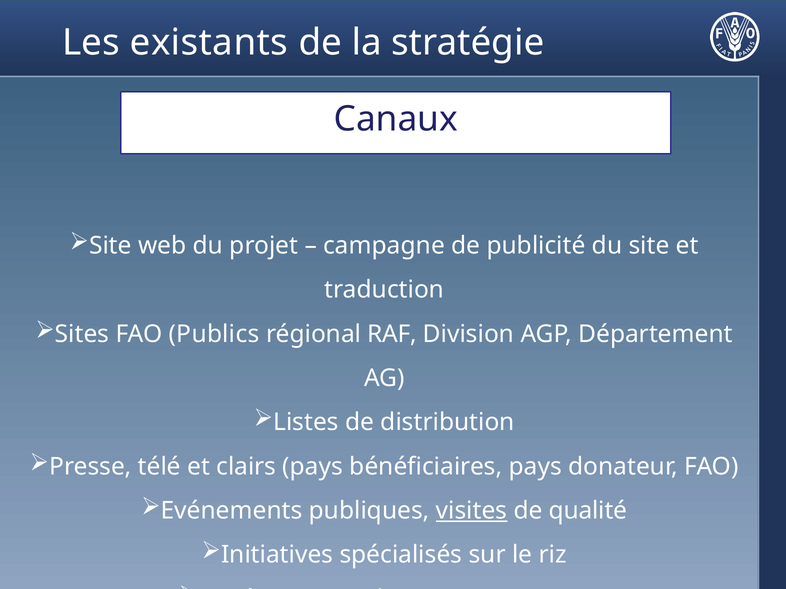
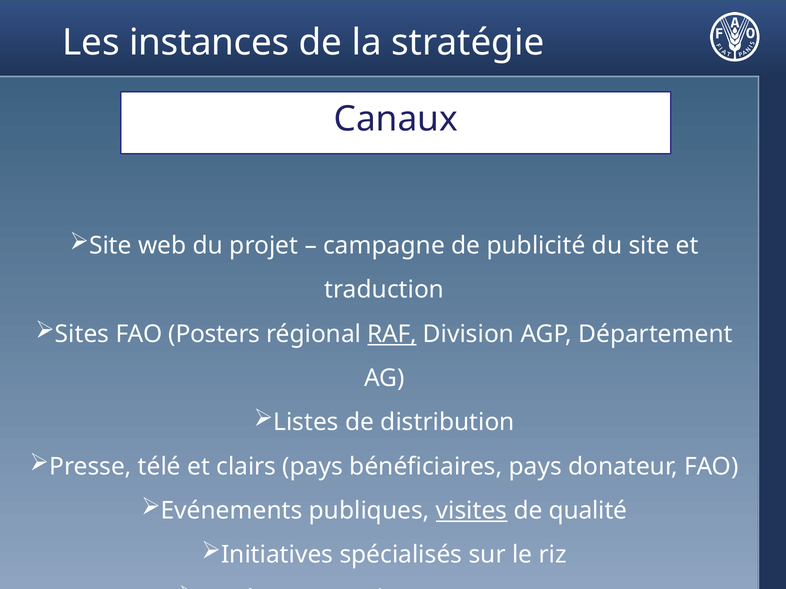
existants: existants -> instances
Publics: Publics -> Posters
RAF underline: none -> present
